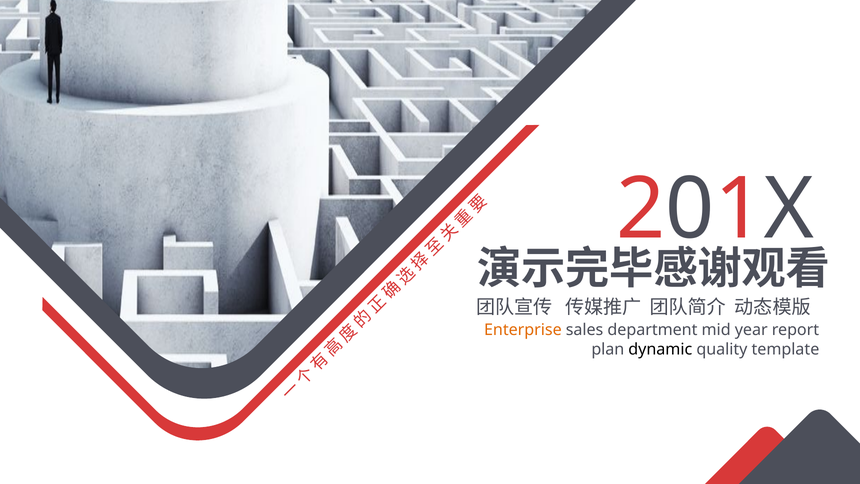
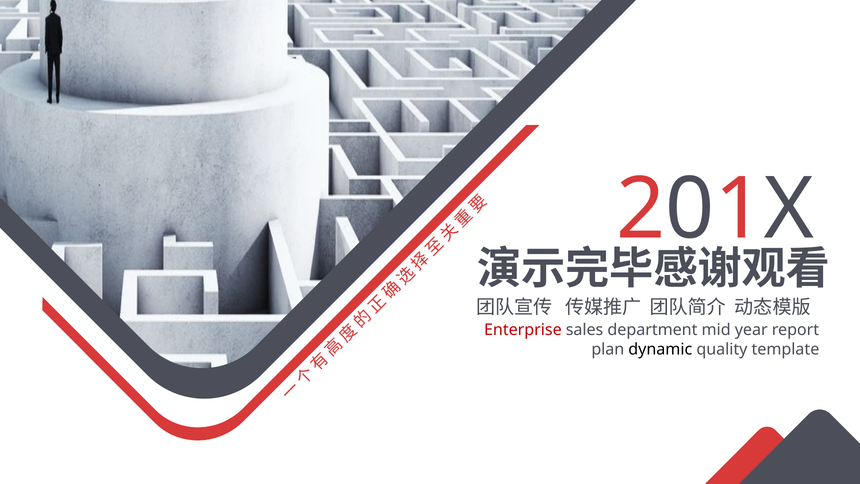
Enterprise colour: orange -> red
